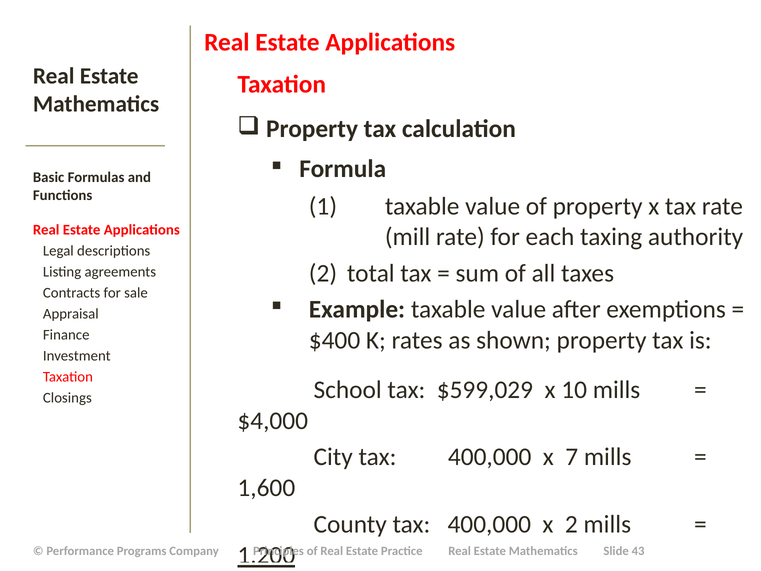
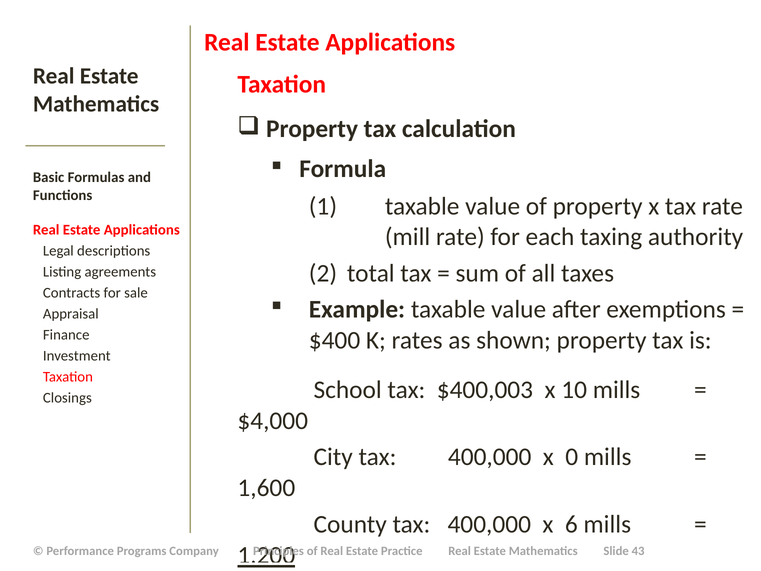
$599,029: $599,029 -> $400,003
7: 7 -> 0
x 2: 2 -> 6
